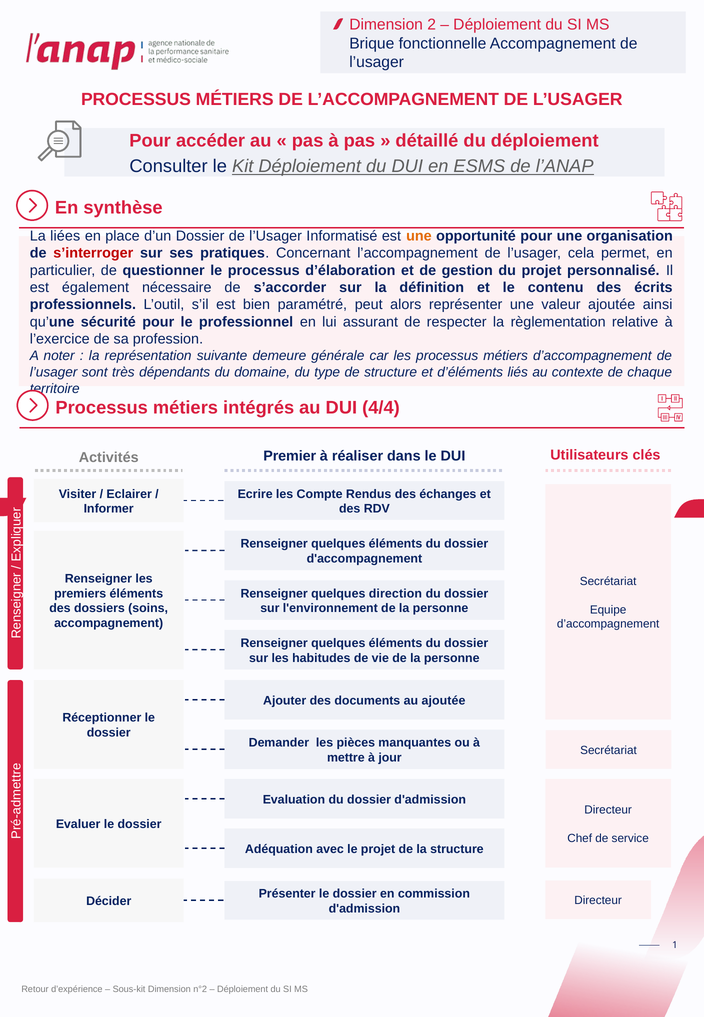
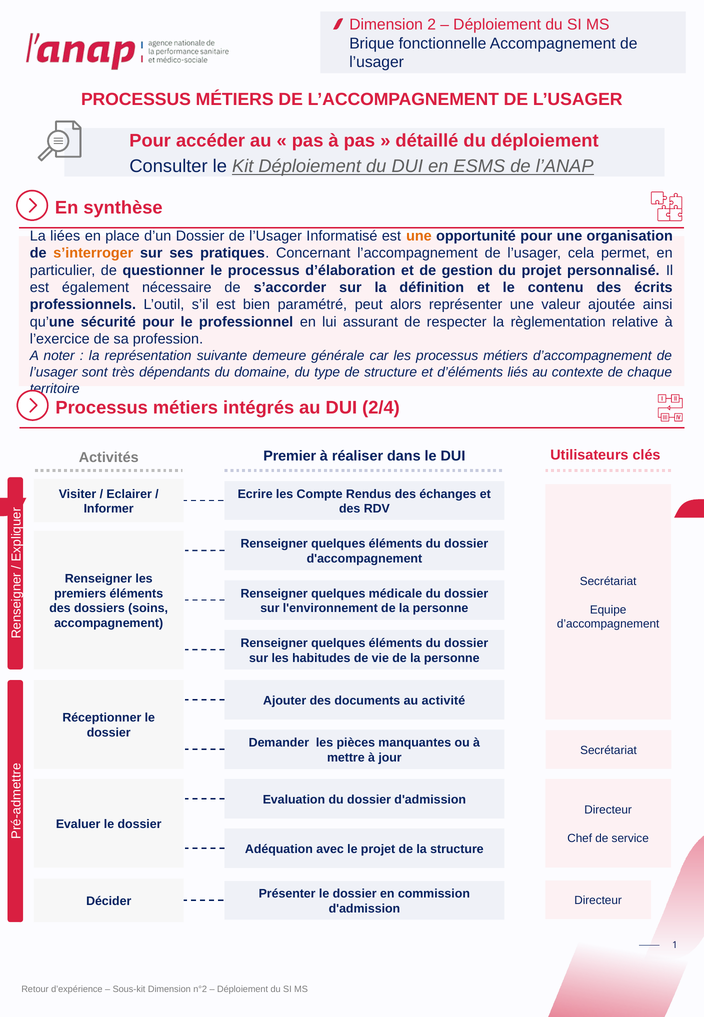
s’interroger colour: red -> orange
4/4: 4/4 -> 2/4
direction: direction -> médicale
au ajoutée: ajoutée -> activité
